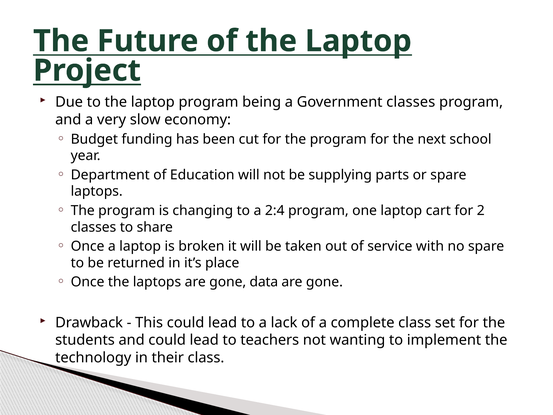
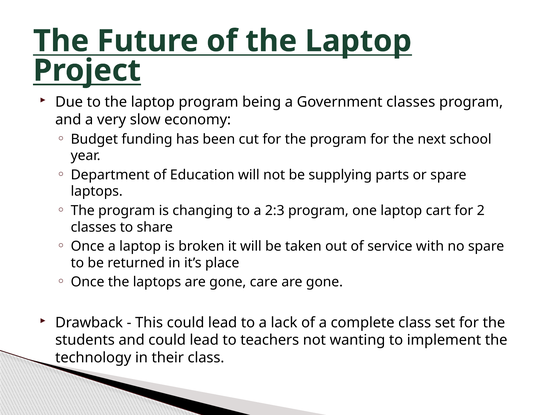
2:4: 2:4 -> 2:3
data: data -> care
